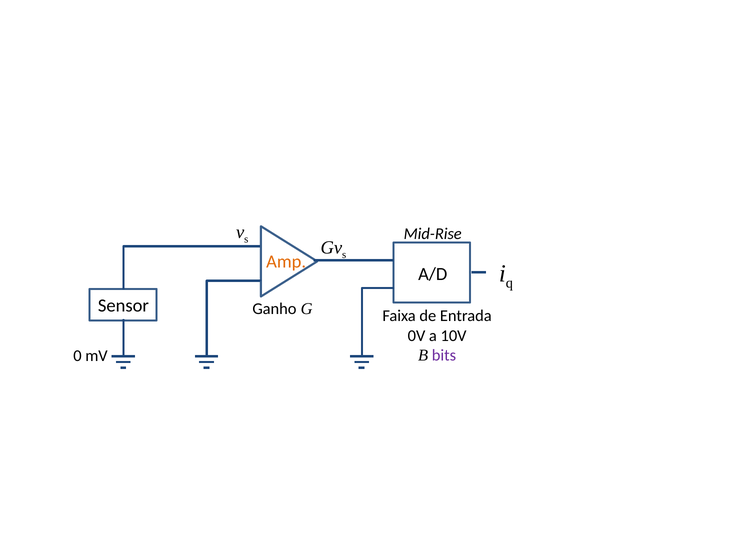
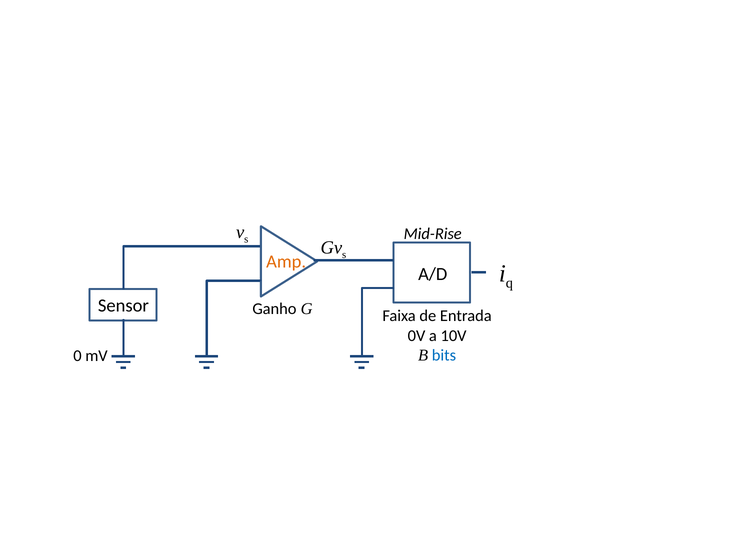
bits colour: purple -> blue
